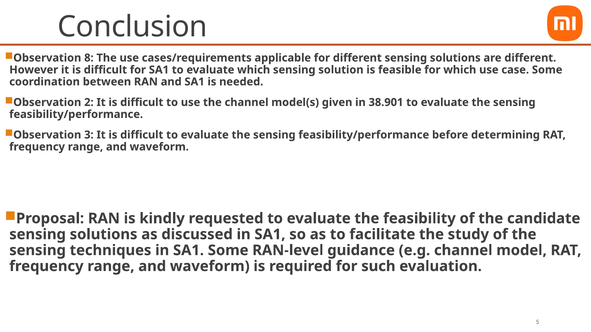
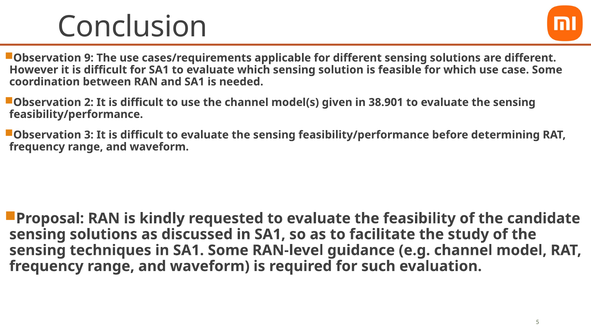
8: 8 -> 9
